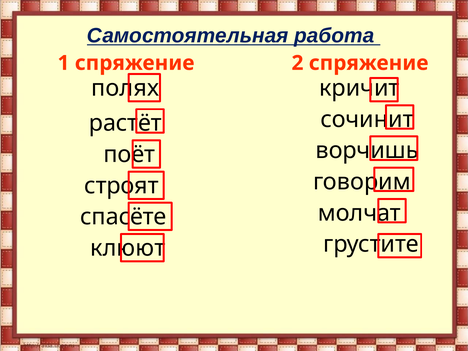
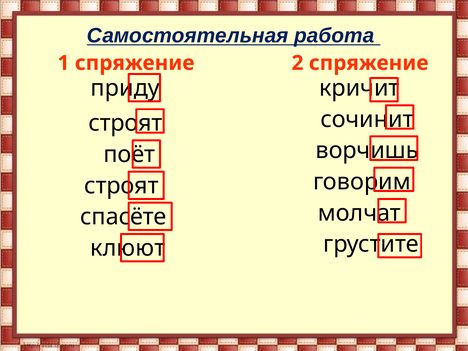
полях: полях -> приду
растёт at (125, 123): растёт -> строят
